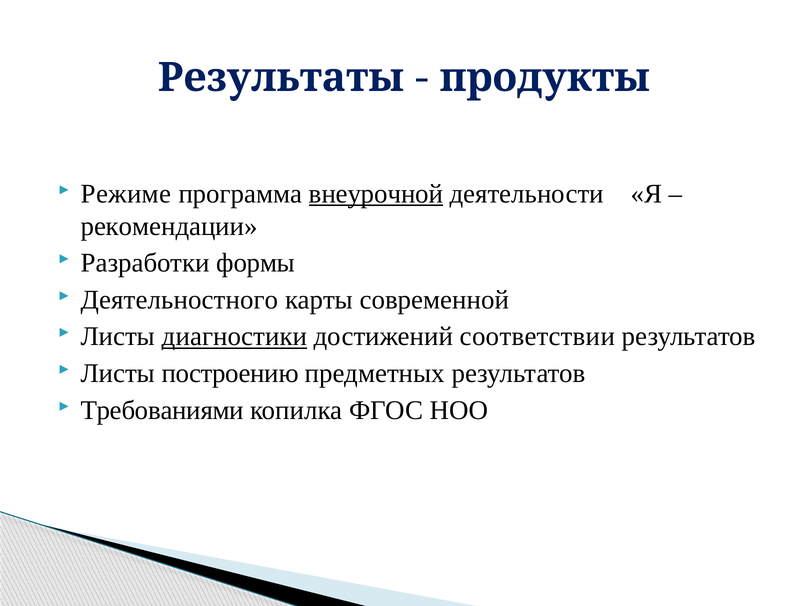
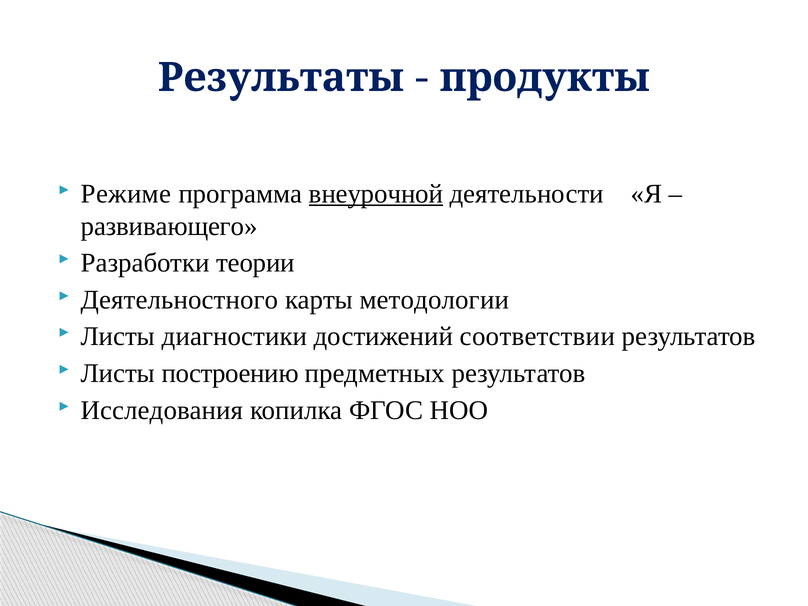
рекомендации: рекомендации -> развивающего
формы: формы -> теории
современной: современной -> методологии
диагностики underline: present -> none
Требованиями: Требованиями -> Исследования
